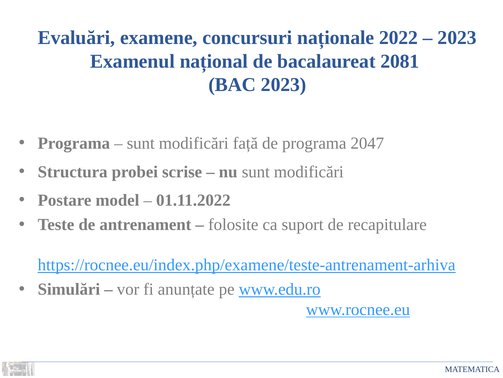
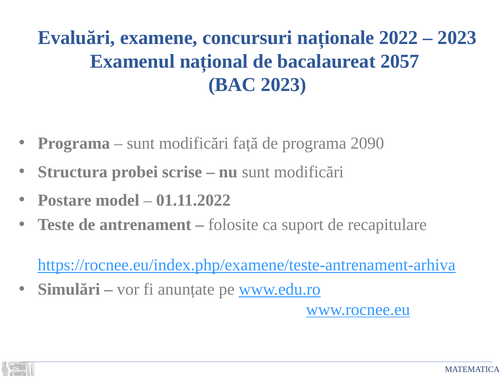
2081: 2081 -> 2057
2047: 2047 -> 2090
